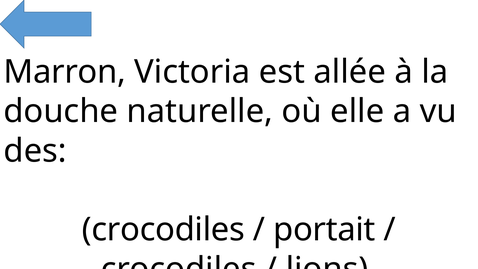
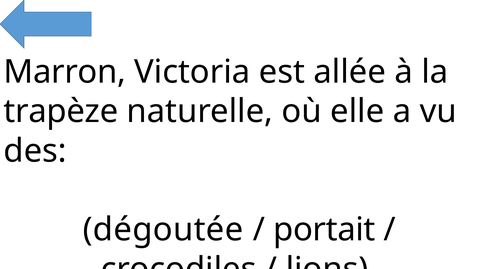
douche: douche -> trapèze
crocodiles at (163, 230): crocodiles -> dégoutée
